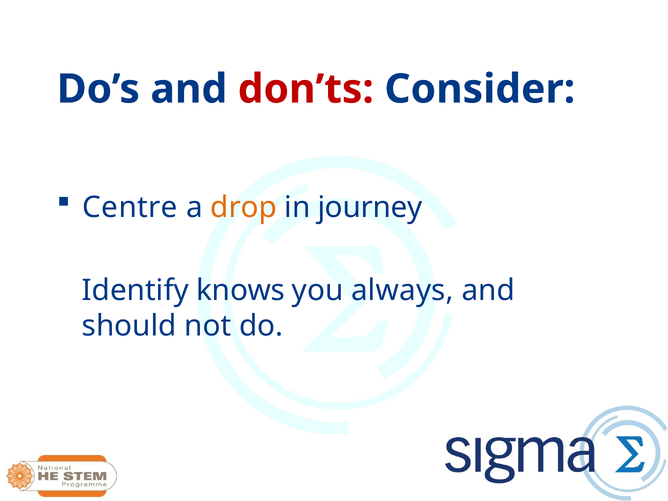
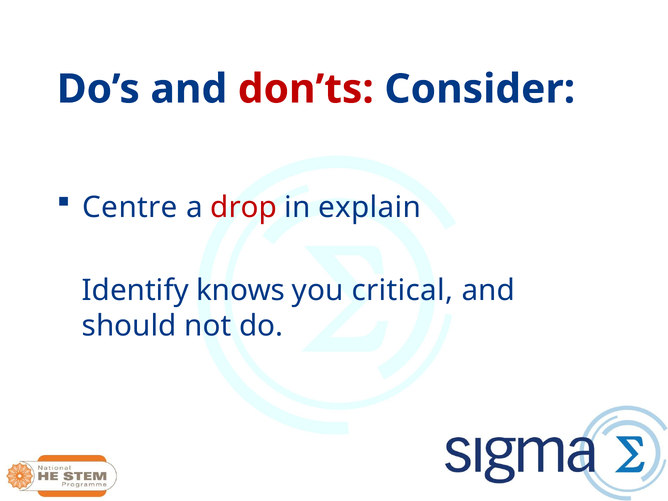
drop colour: orange -> red
journey: journey -> explain
always: always -> critical
